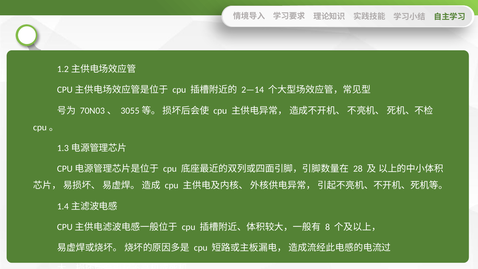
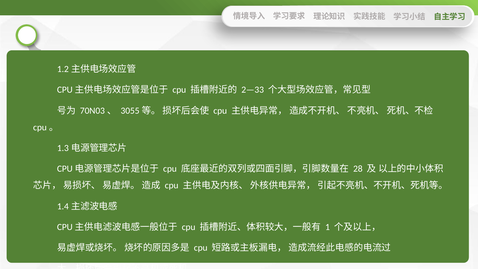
2—14: 2—14 -> 2—33
8: 8 -> 1
